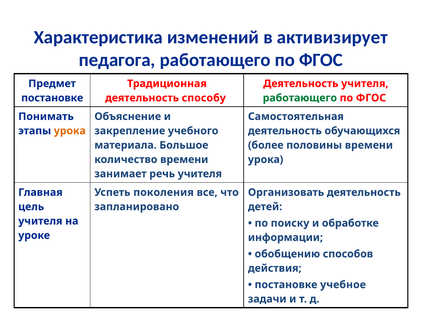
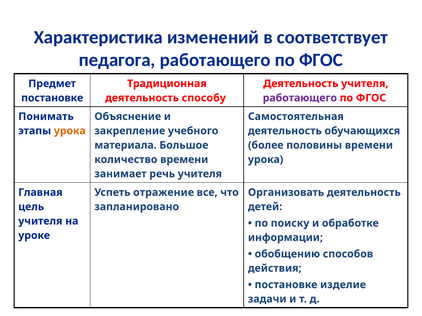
активизирует: активизирует -> соответствует
работающего at (300, 98) colour: green -> purple
поколения: поколения -> отражение
учебное: учебное -> изделие
